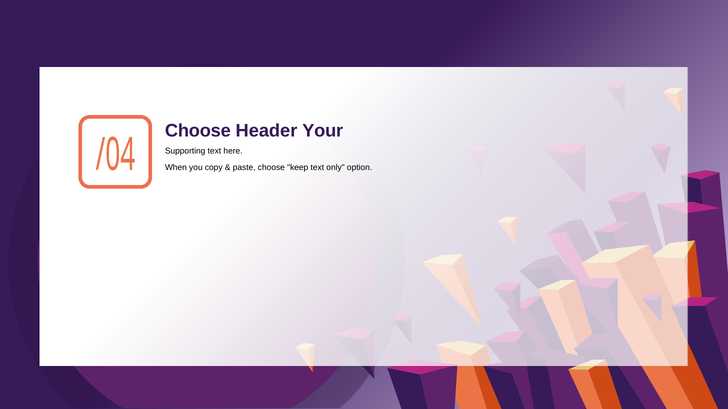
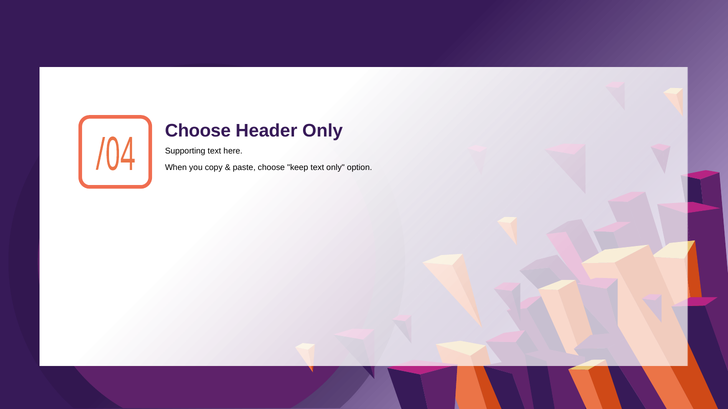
Header Your: Your -> Only
